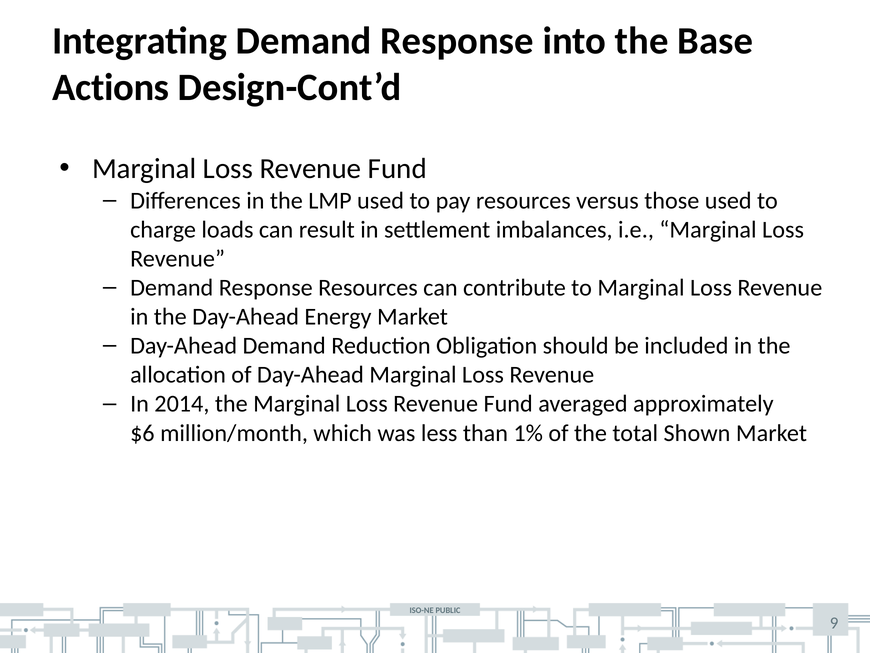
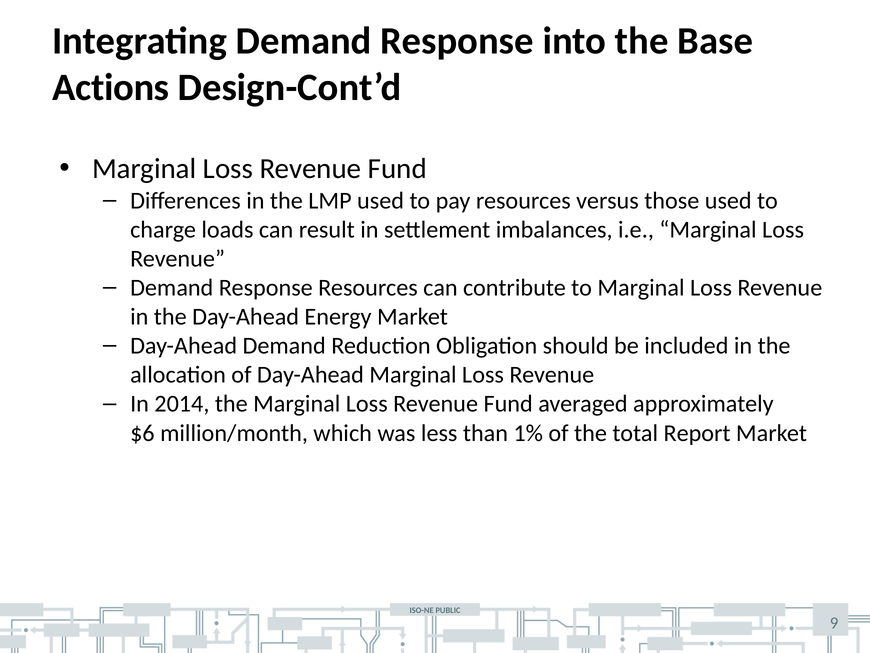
Shown: Shown -> Report
